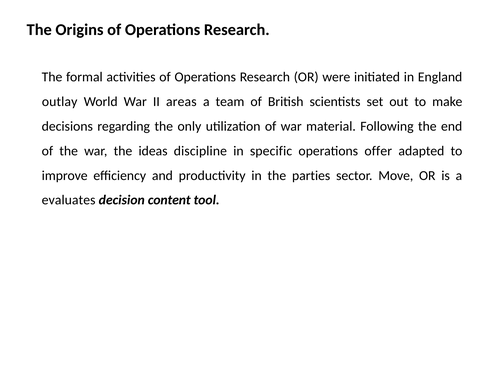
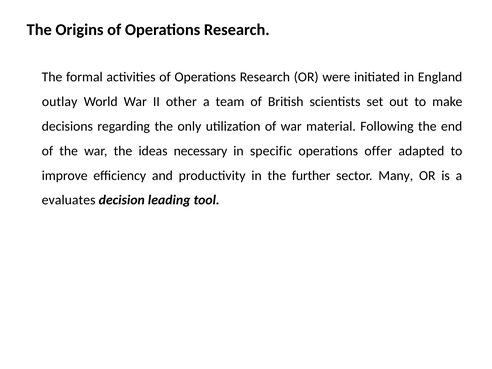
areas: areas -> other
discipline: discipline -> necessary
parties: parties -> further
Move: Move -> Many
content: content -> leading
